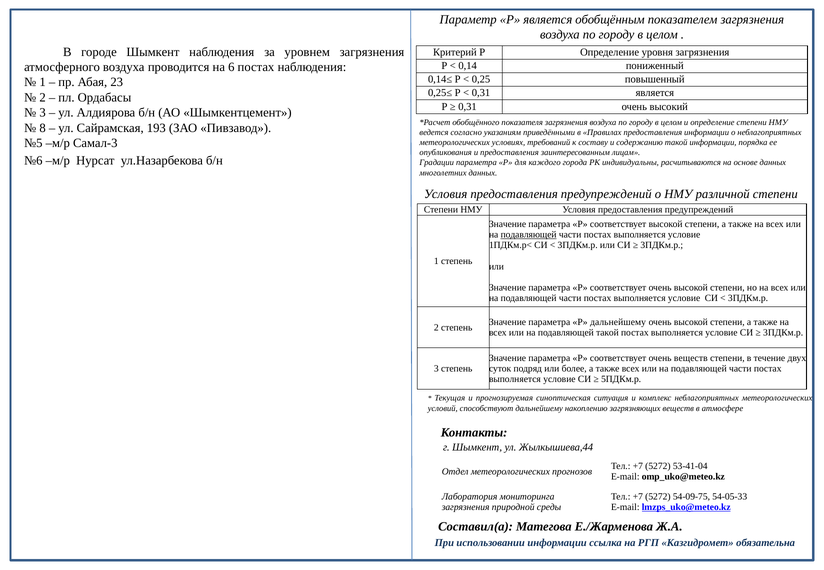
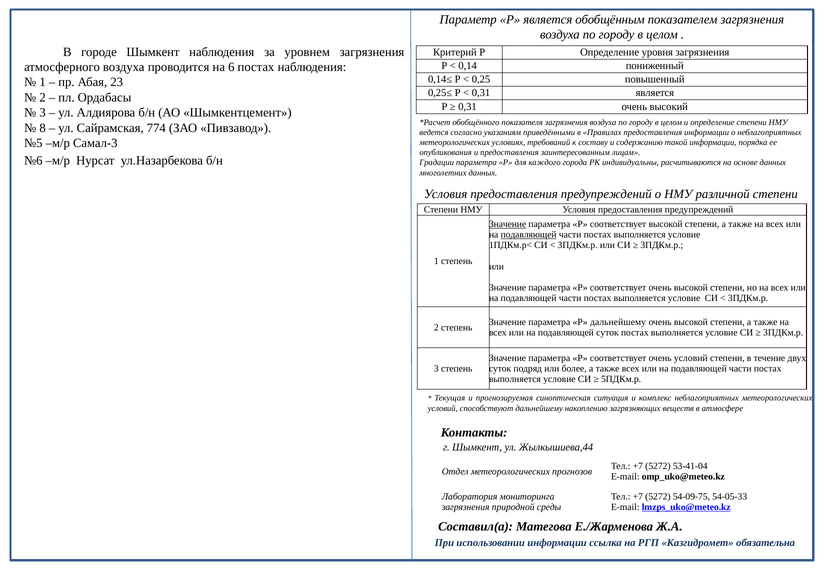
193: 193 -> 774
Значение at (508, 224) underline: none -> present
подавляющей такой: такой -> суток
очень веществ: веществ -> условий
